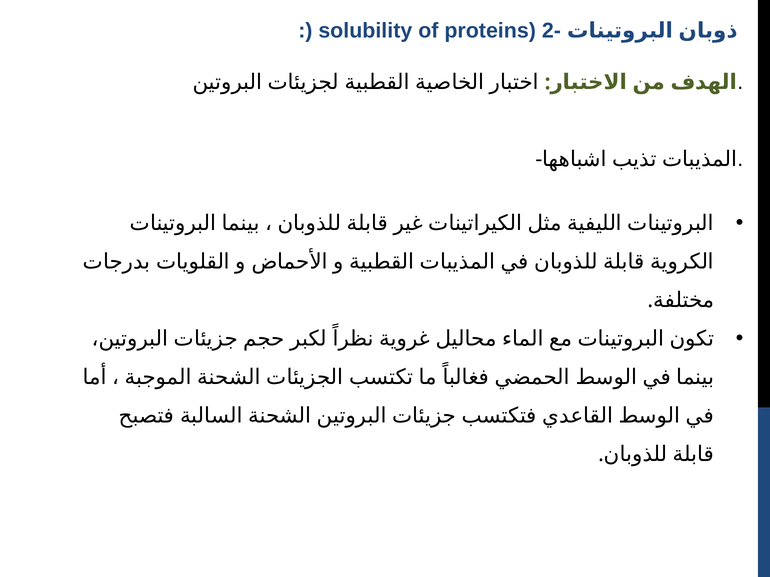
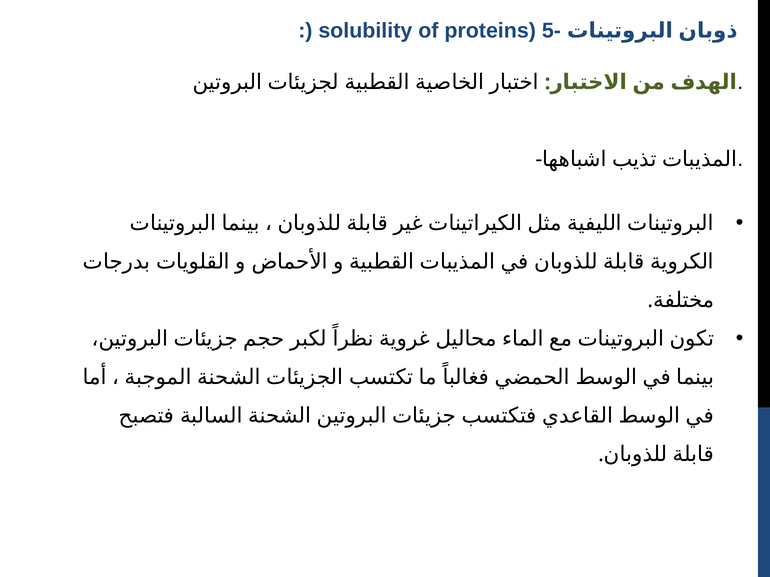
2-: 2- -> 5-
